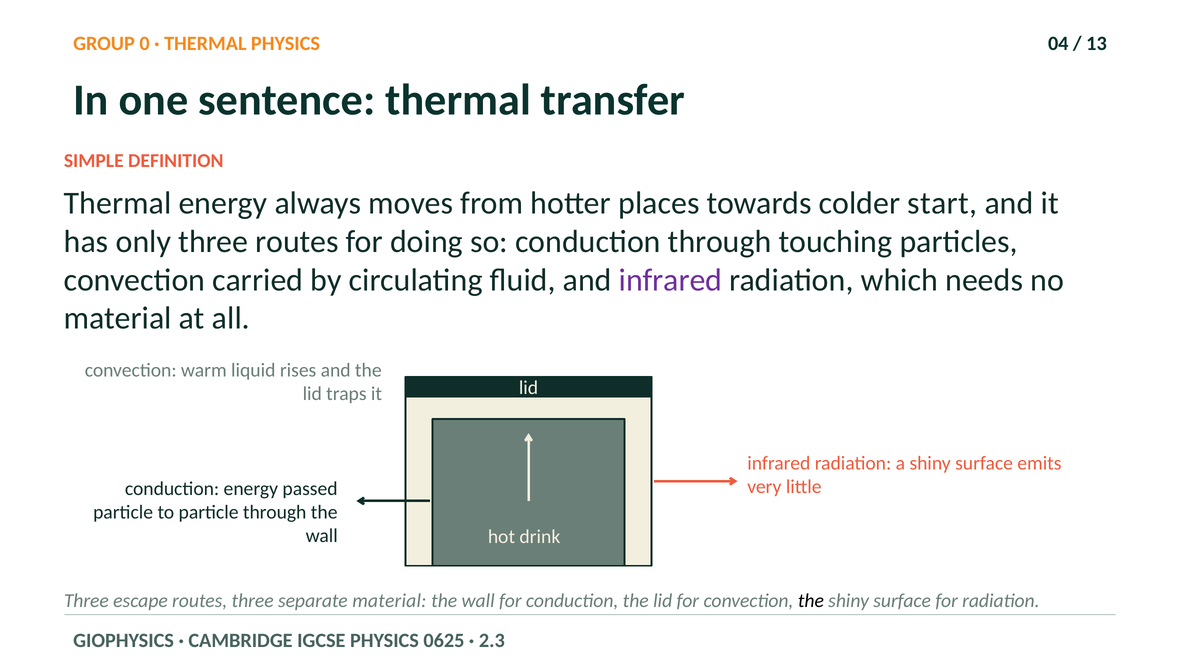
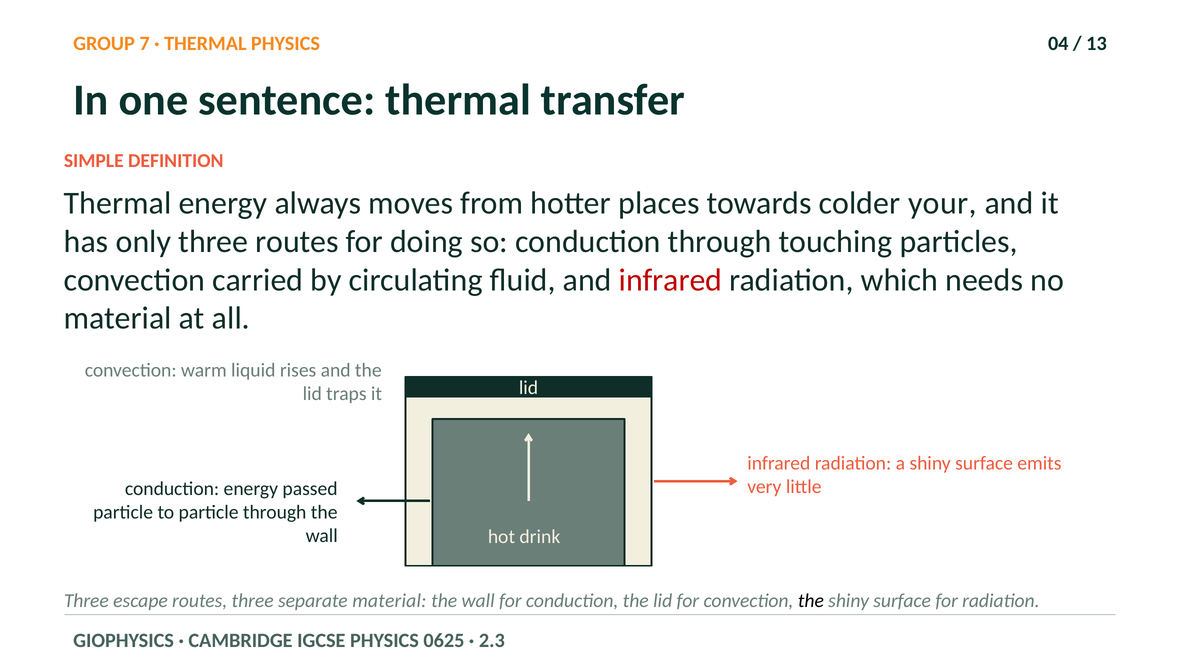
0: 0 -> 7
start: start -> your
infrared at (671, 280) colour: purple -> red
